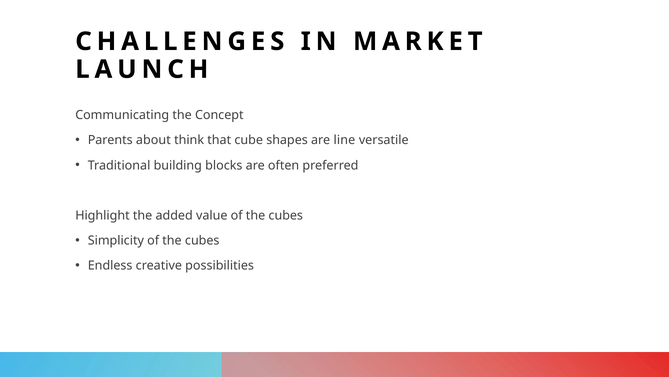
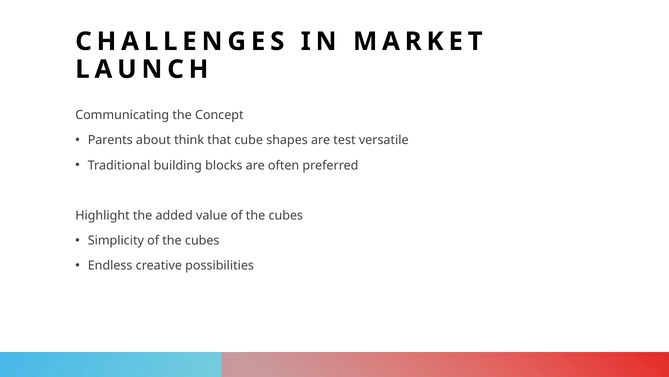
line: line -> test
